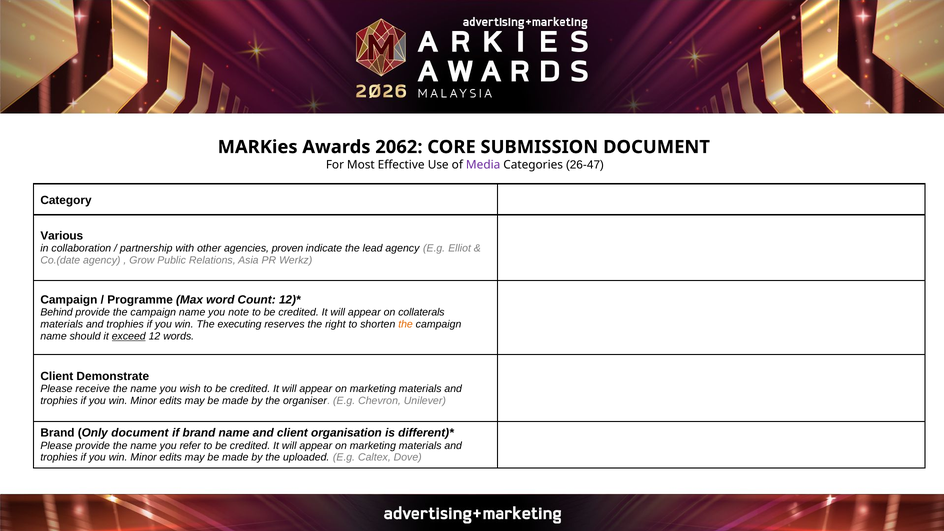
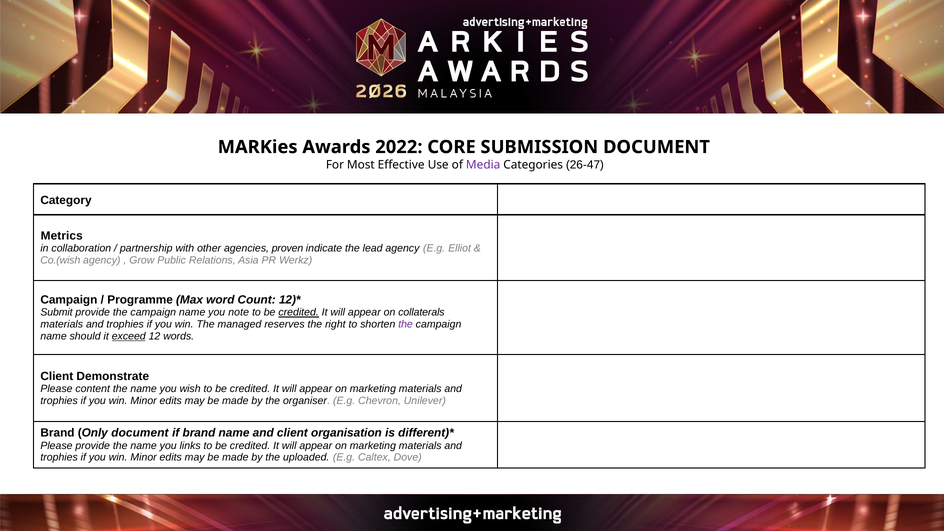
2062: 2062 -> 2022
Various: Various -> Metrics
Co.(date: Co.(date -> Co.(wish
Behind: Behind -> Submit
credited at (299, 313) underline: none -> present
executing: executing -> managed
the at (406, 324) colour: orange -> purple
receive: receive -> content
refer: refer -> links
